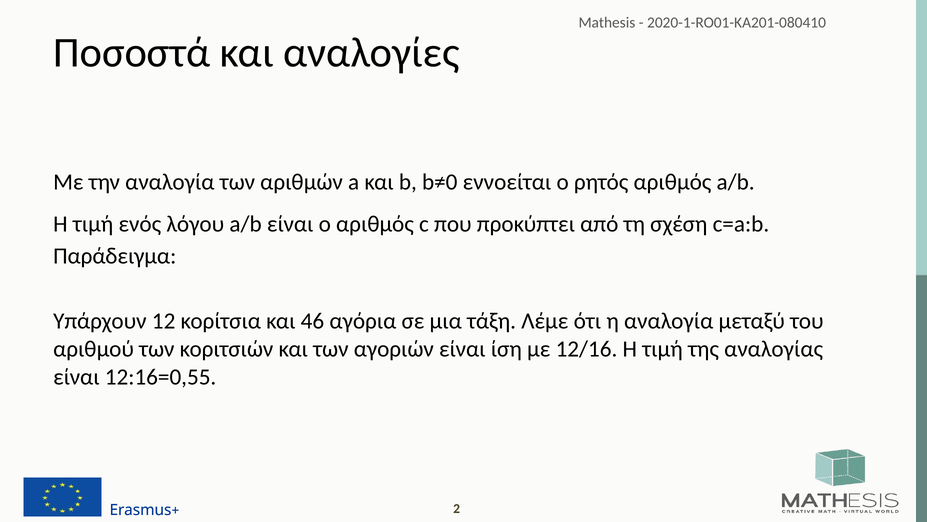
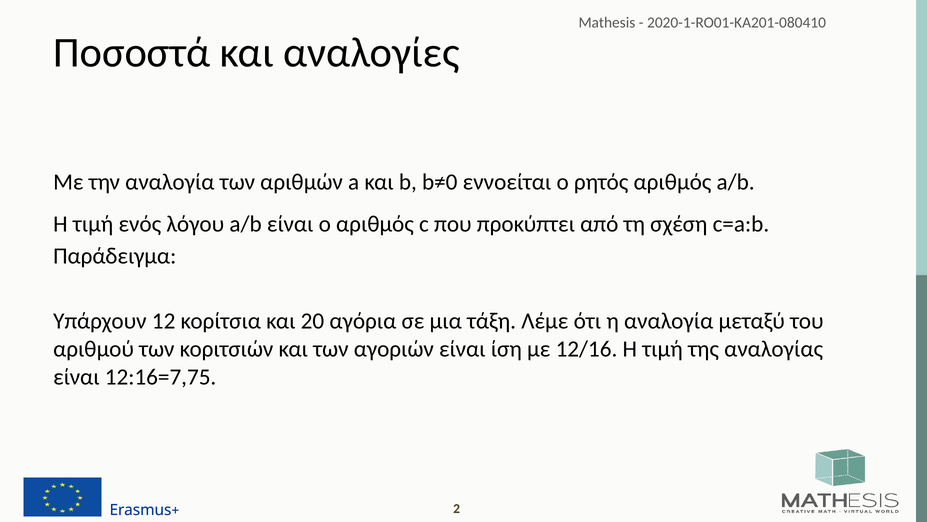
46: 46 -> 20
12:16=0,55: 12:16=0,55 -> 12:16=7,75
